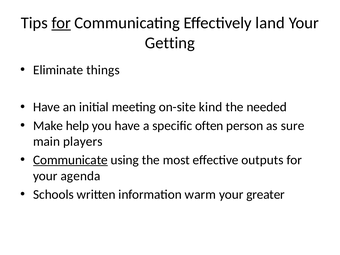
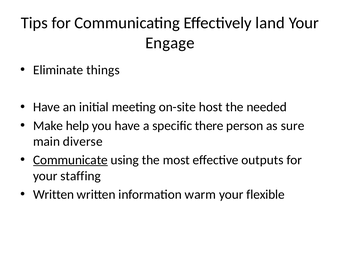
for at (61, 23) underline: present -> none
Getting: Getting -> Engage
kind: kind -> host
often: often -> there
players: players -> diverse
agenda: agenda -> staffing
Schools at (53, 194): Schools -> Written
greater: greater -> flexible
